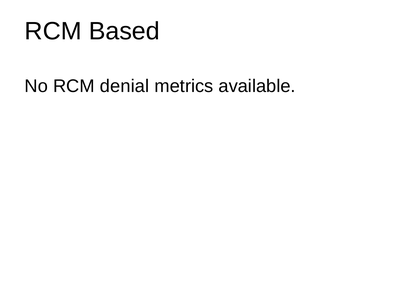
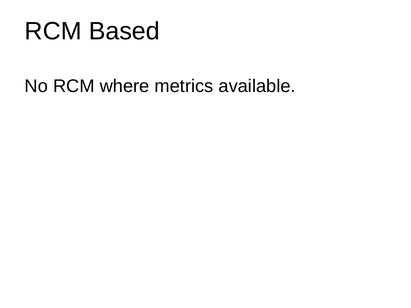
denial: denial -> where
